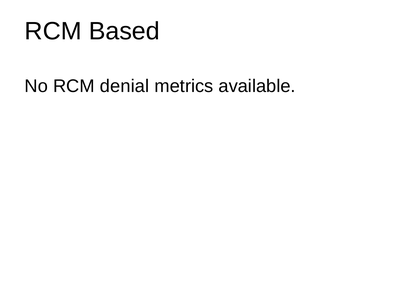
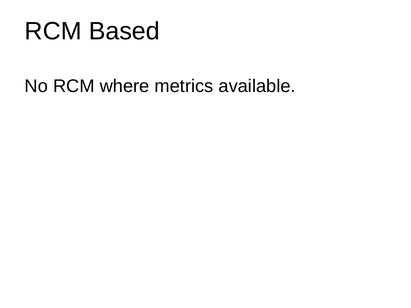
denial: denial -> where
